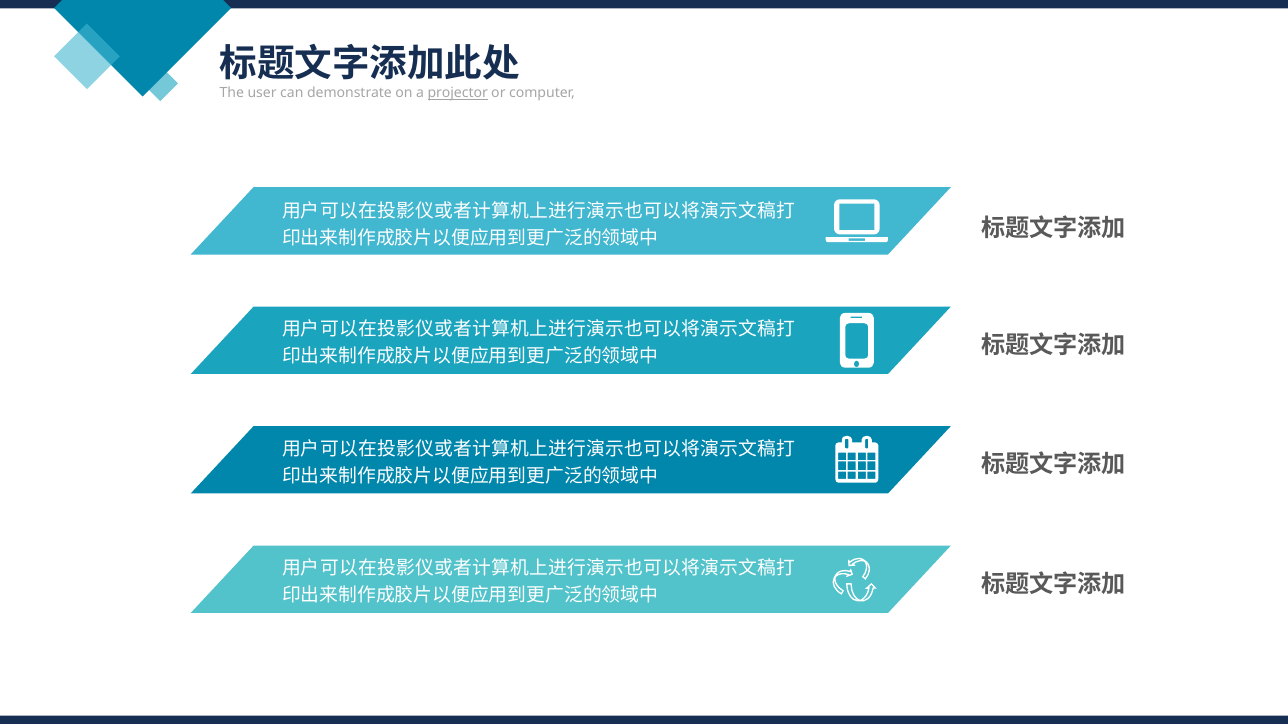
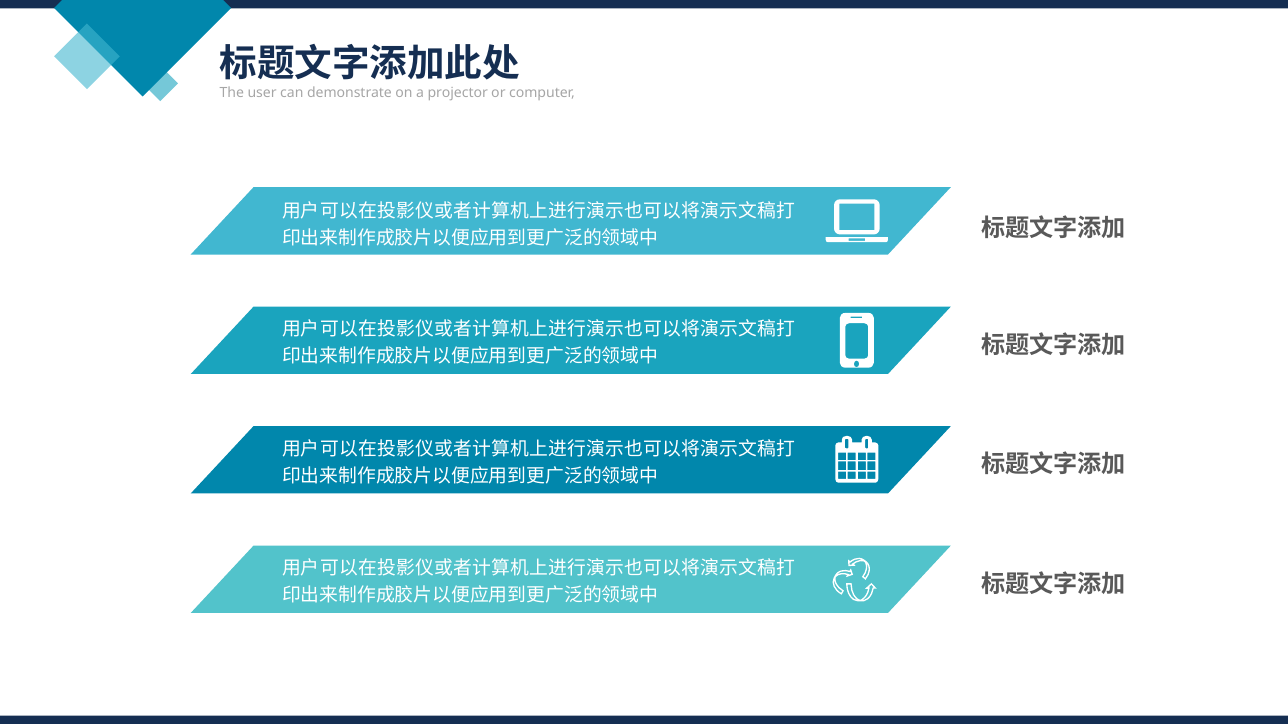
projector underline: present -> none
